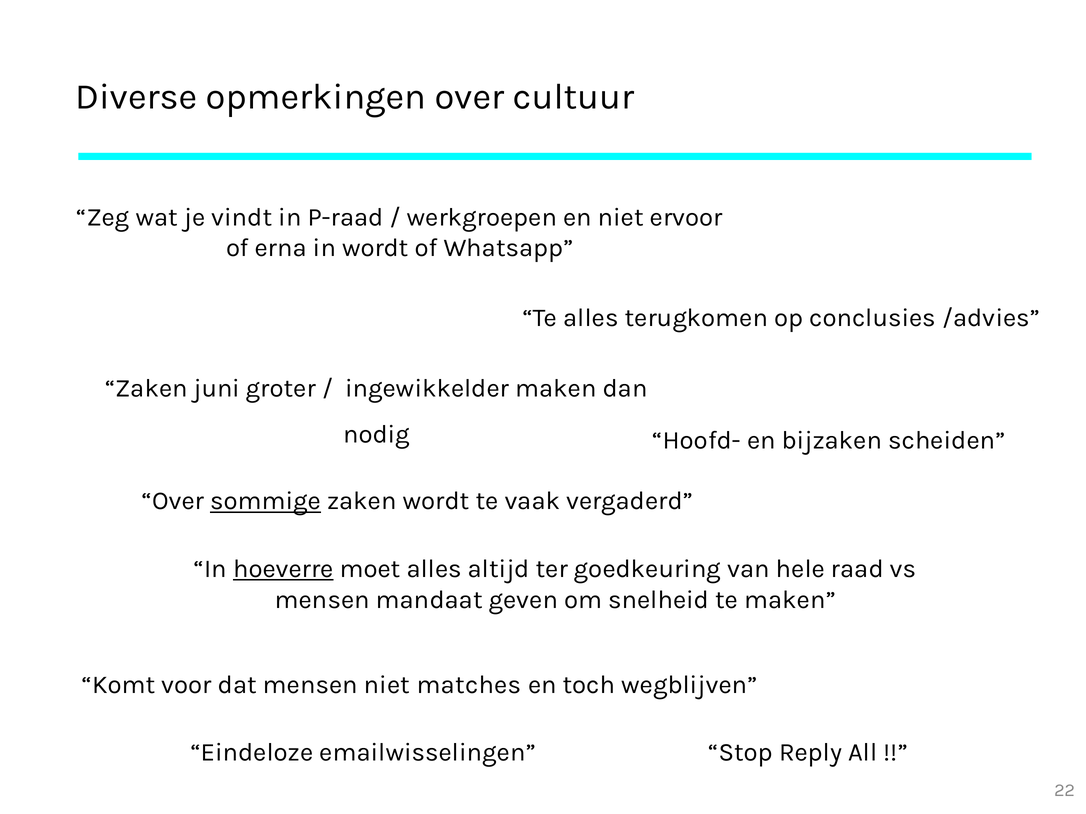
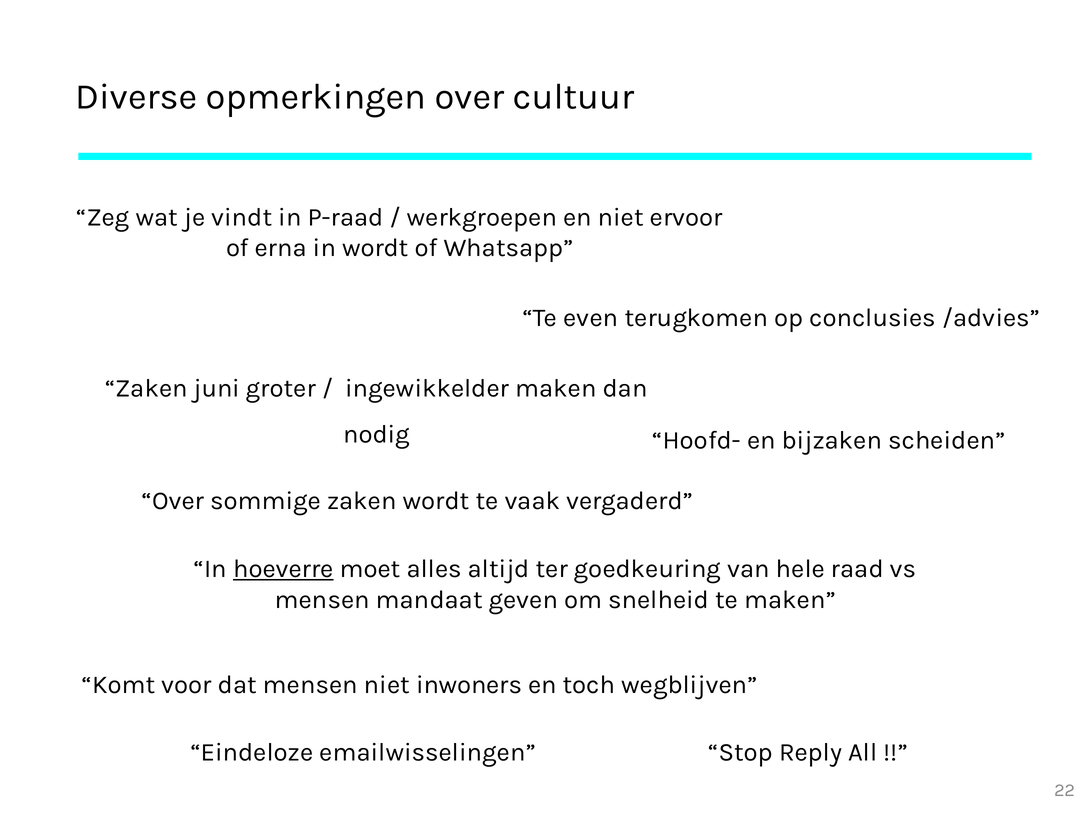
Te alles: alles -> even
sommige underline: present -> none
matches: matches -> inwoners
